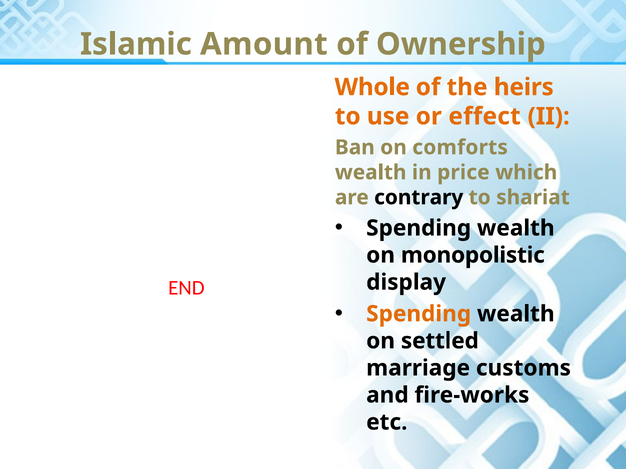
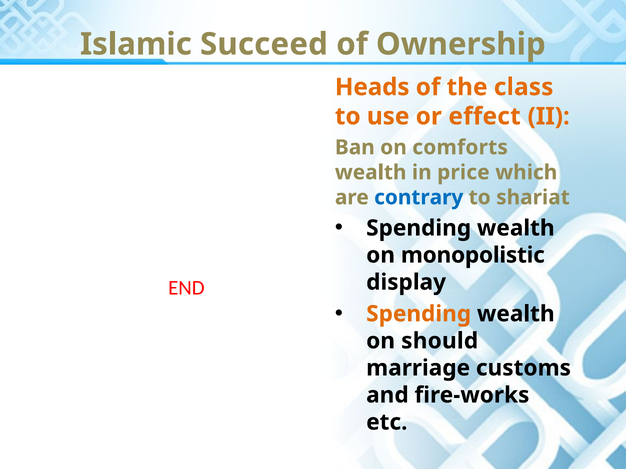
Amount: Amount -> Succeed
Whole: Whole -> Heads
heirs: heirs -> class
contrary colour: black -> blue
settled: settled -> should
